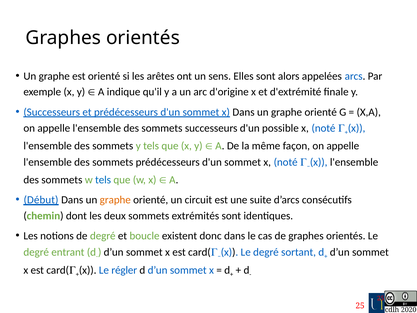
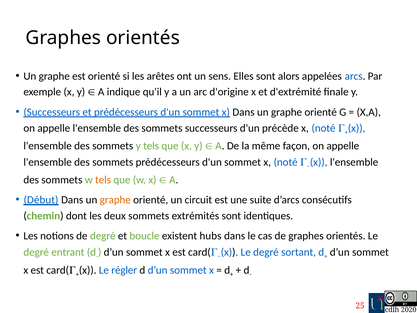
possible: possible -> précède
tels at (103, 180) colour: blue -> orange
donc: donc -> hubs
